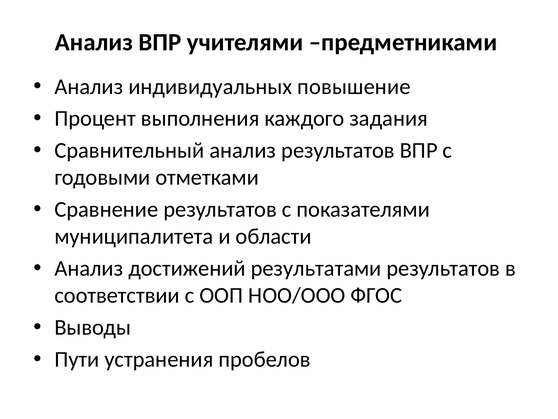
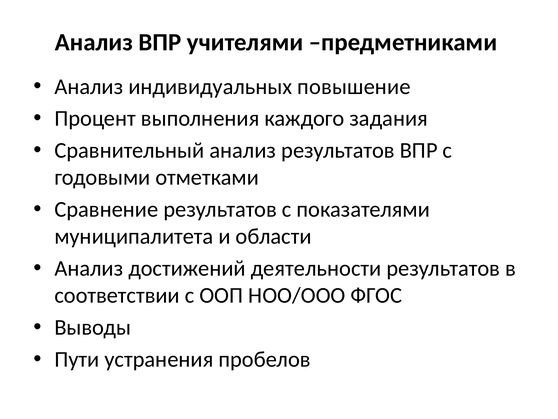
результатами: результатами -> деятельности
